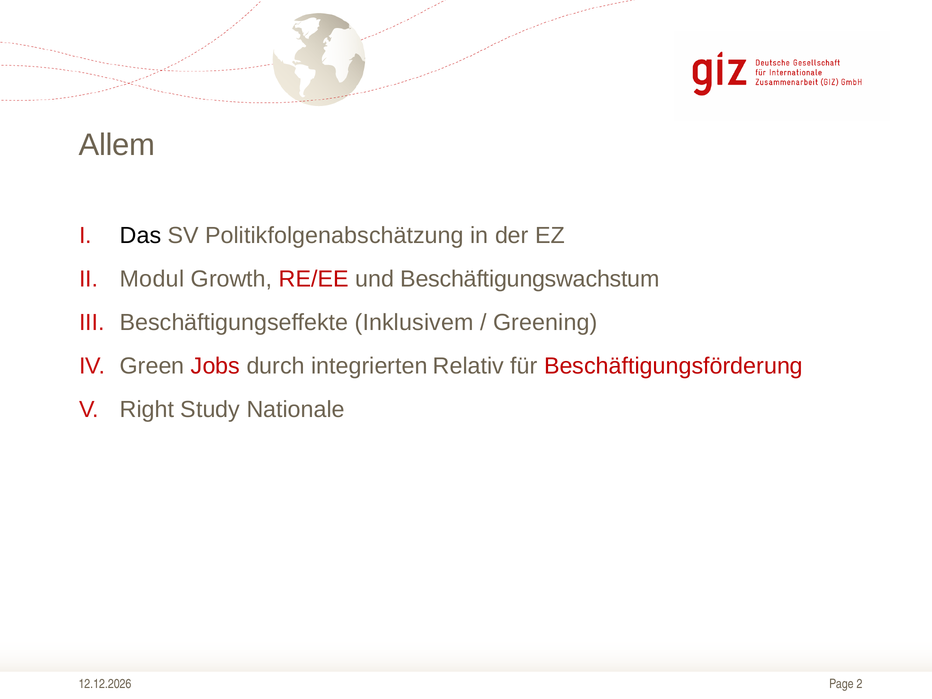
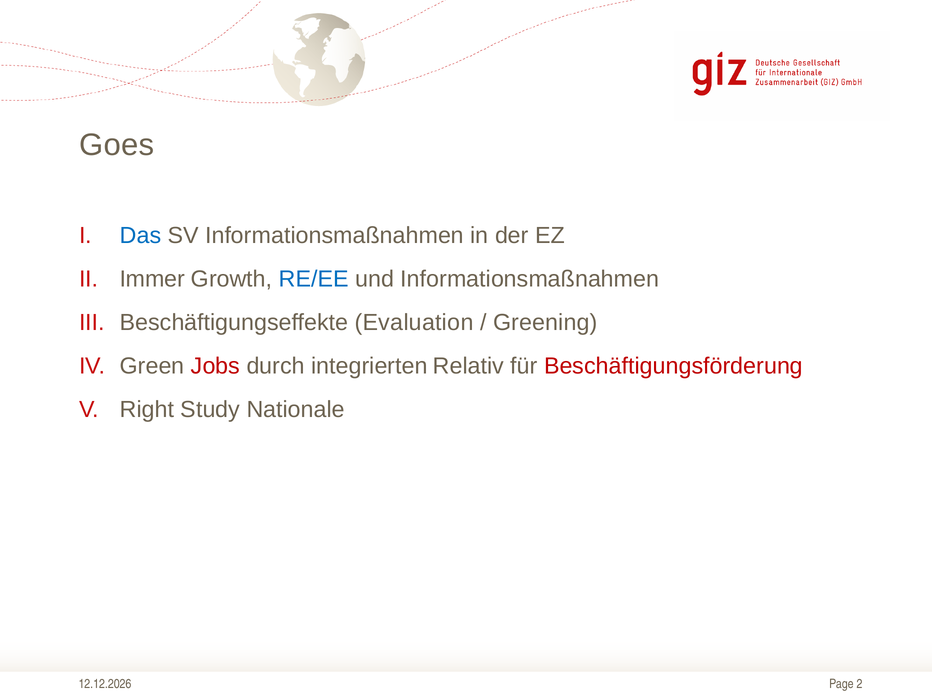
Allem: Allem -> Goes
Das colour: black -> blue
SV Politikfolgenabschätzung: Politikfolgenabschätzung -> Informationsmaßnahmen
Modul: Modul -> Immer
RE/EE colour: red -> blue
und Beschäftigungswachstum: Beschäftigungswachstum -> Informationsmaßnahmen
Inklusivem: Inklusivem -> Evaluation
